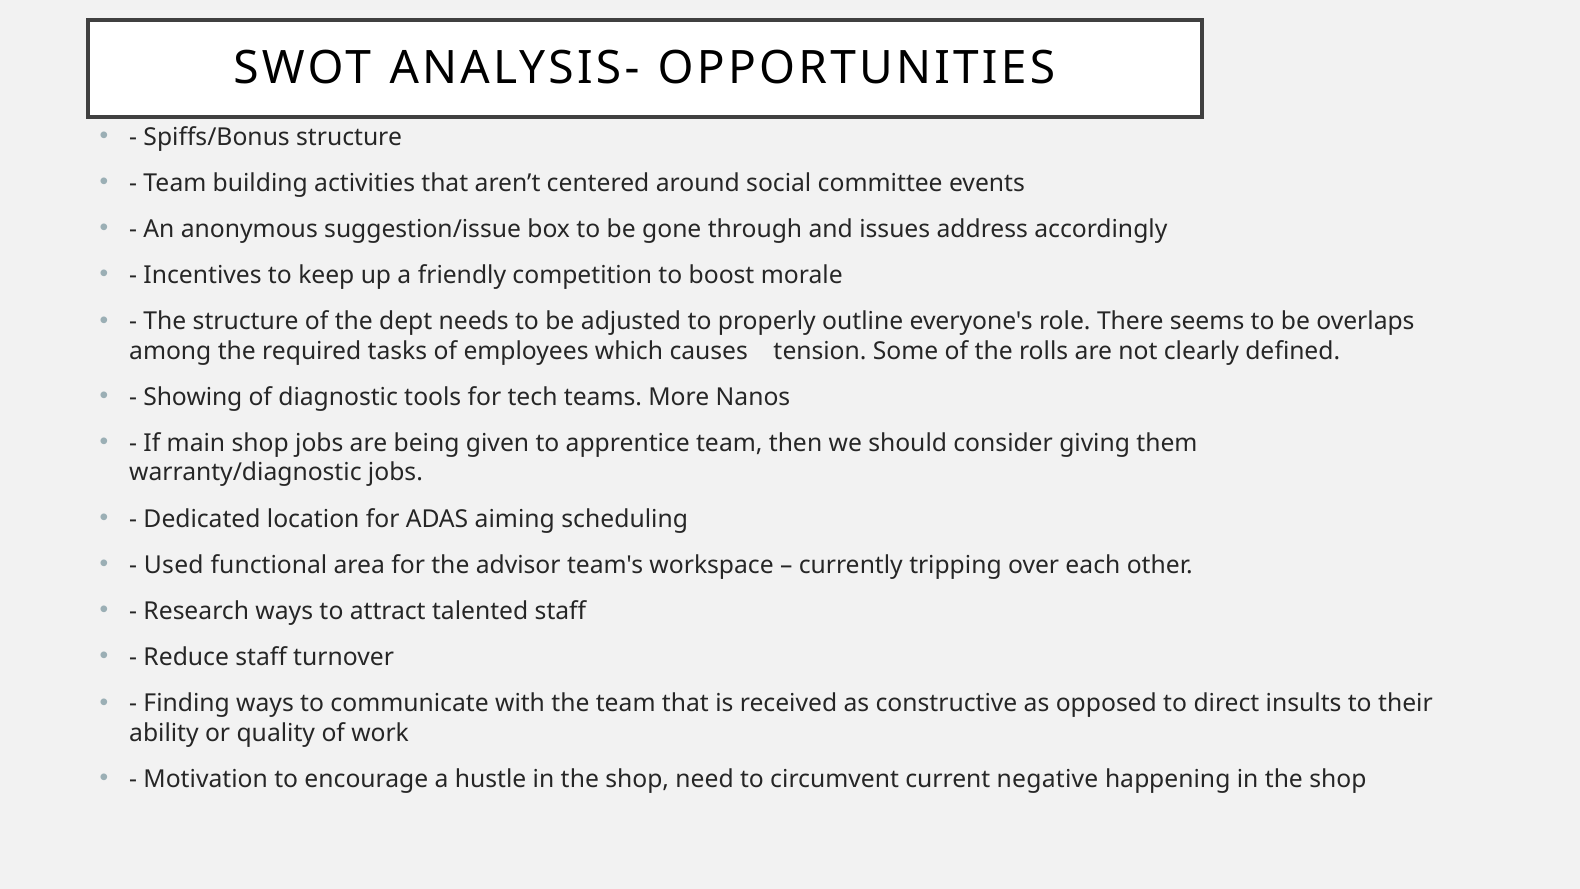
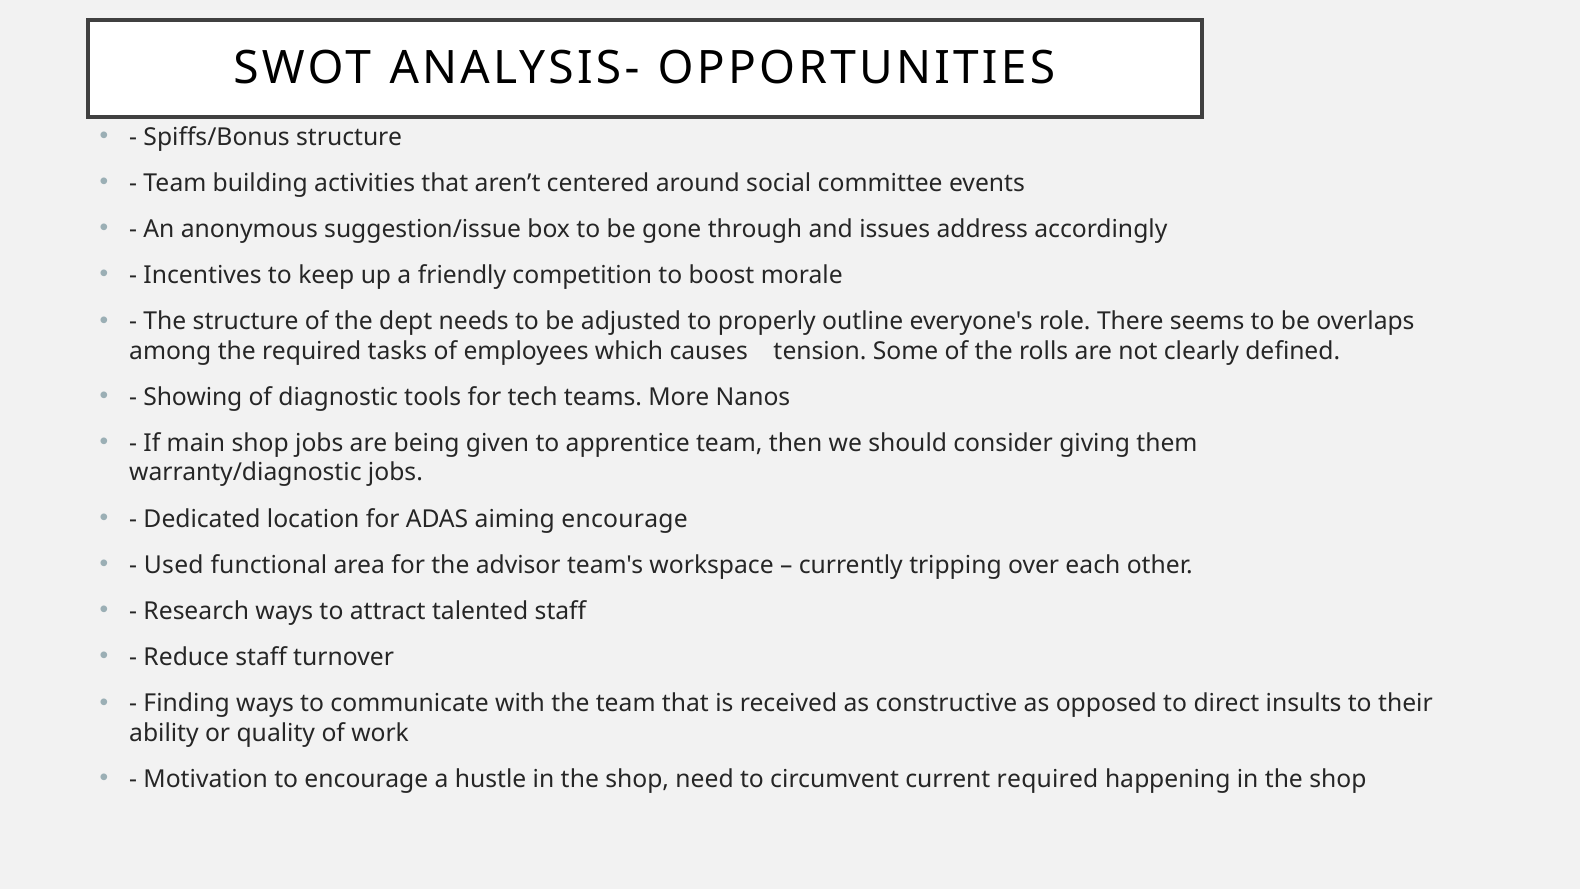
aiming scheduling: scheduling -> encourage
current negative: negative -> required
